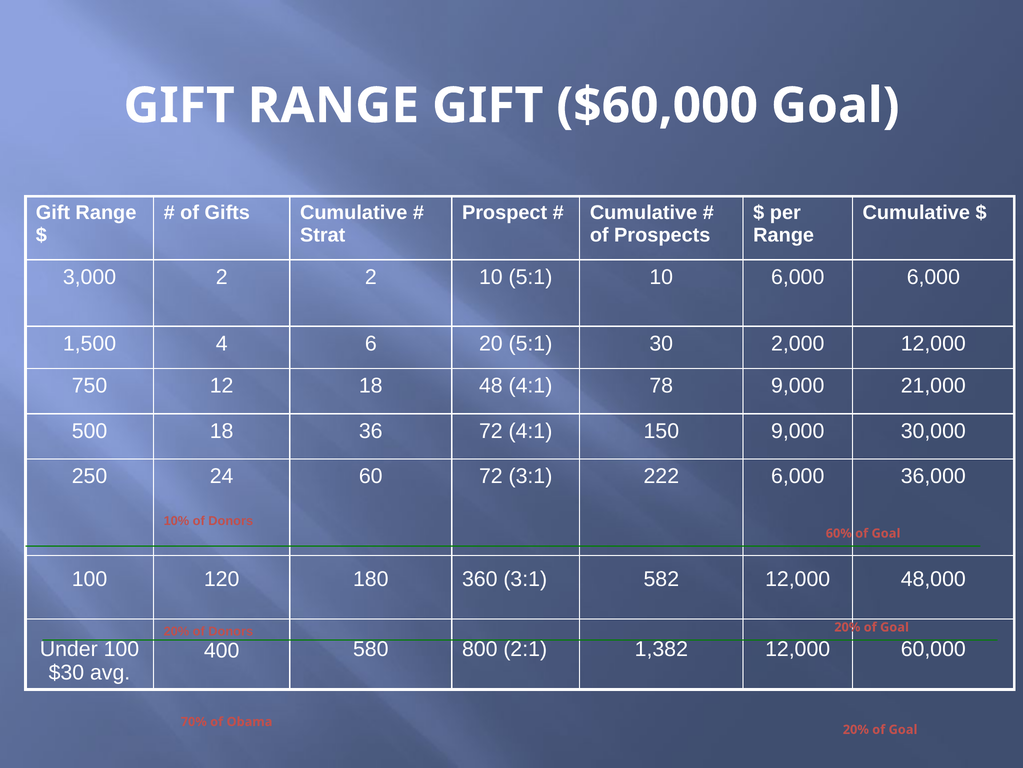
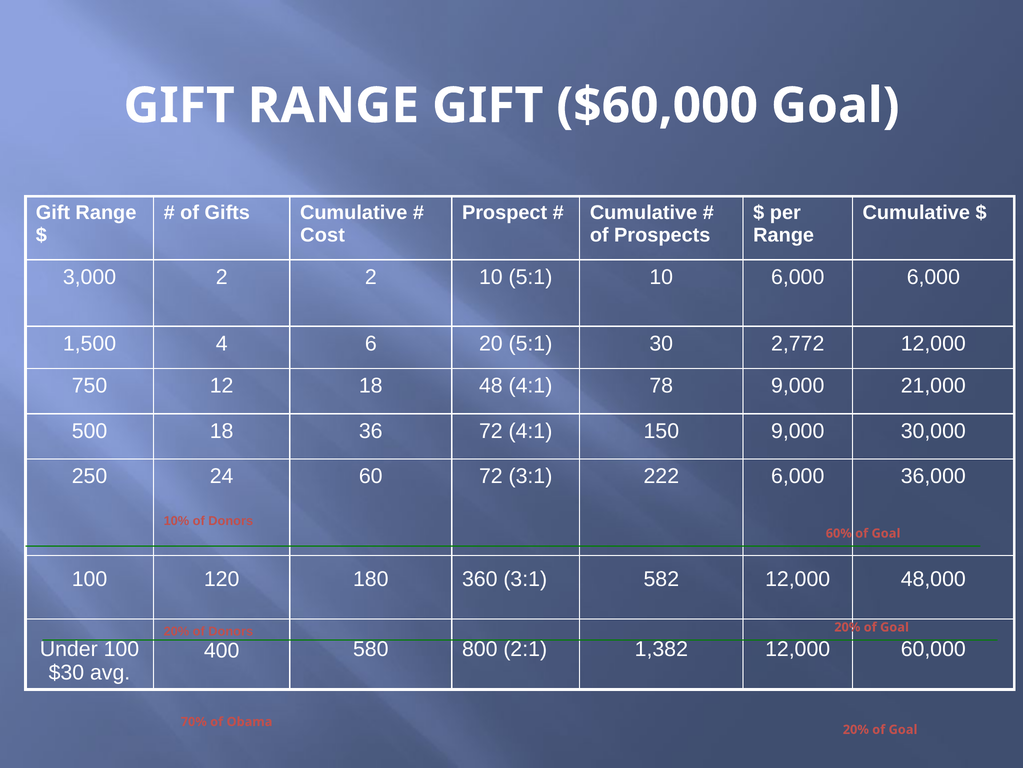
Strat: Strat -> Cost
2,000: 2,000 -> 2,772
